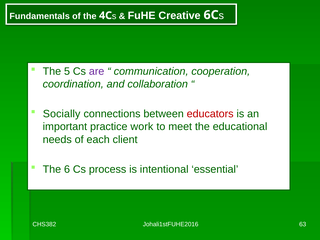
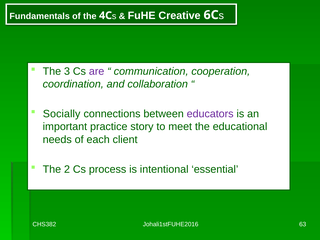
5: 5 -> 3
educators colour: red -> purple
work: work -> story
6: 6 -> 2
